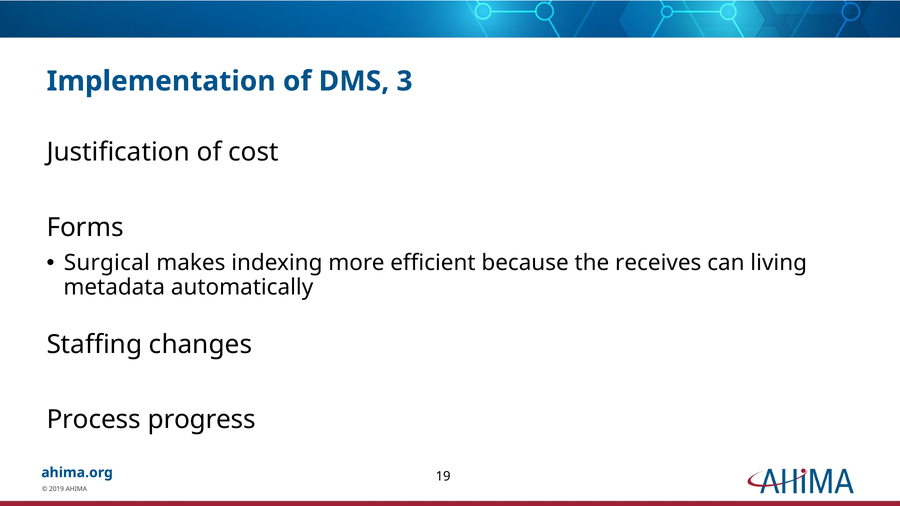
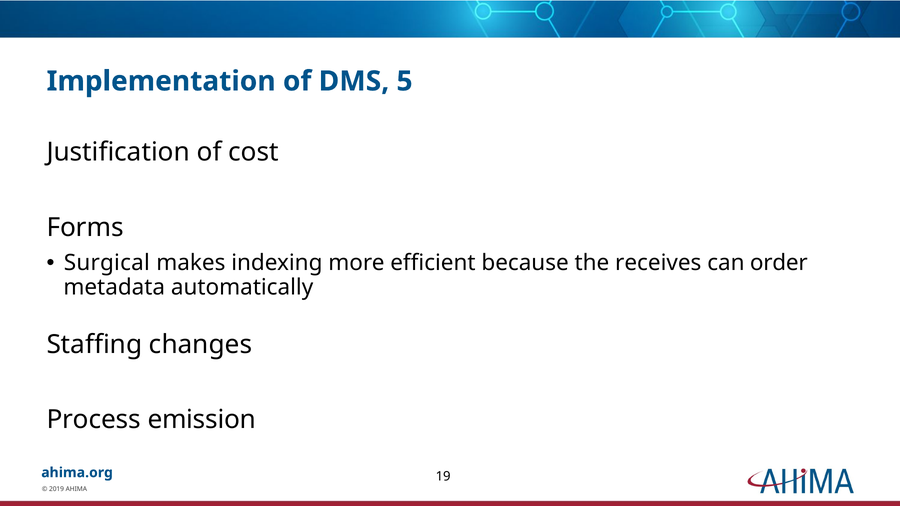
3: 3 -> 5
living: living -> order
progress: progress -> emission
